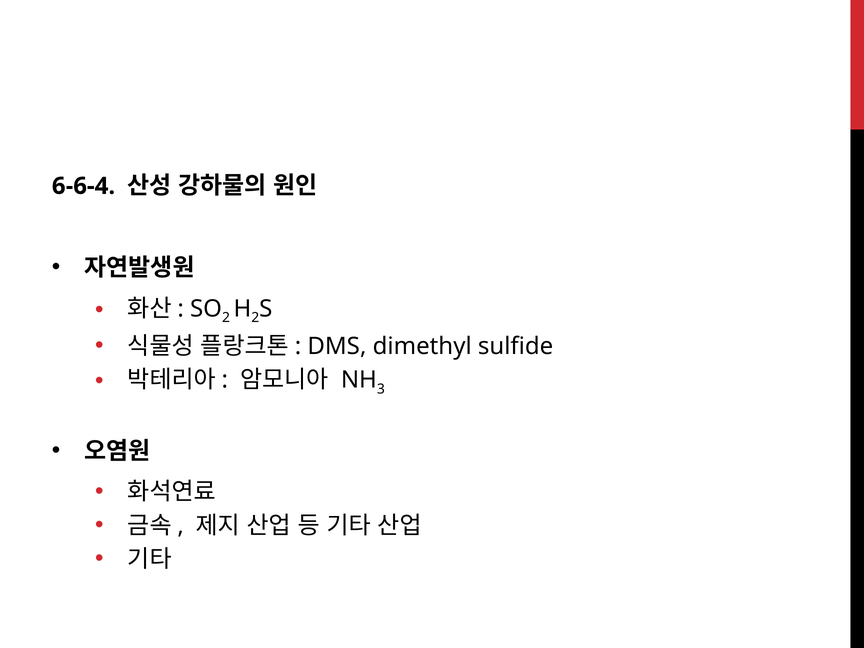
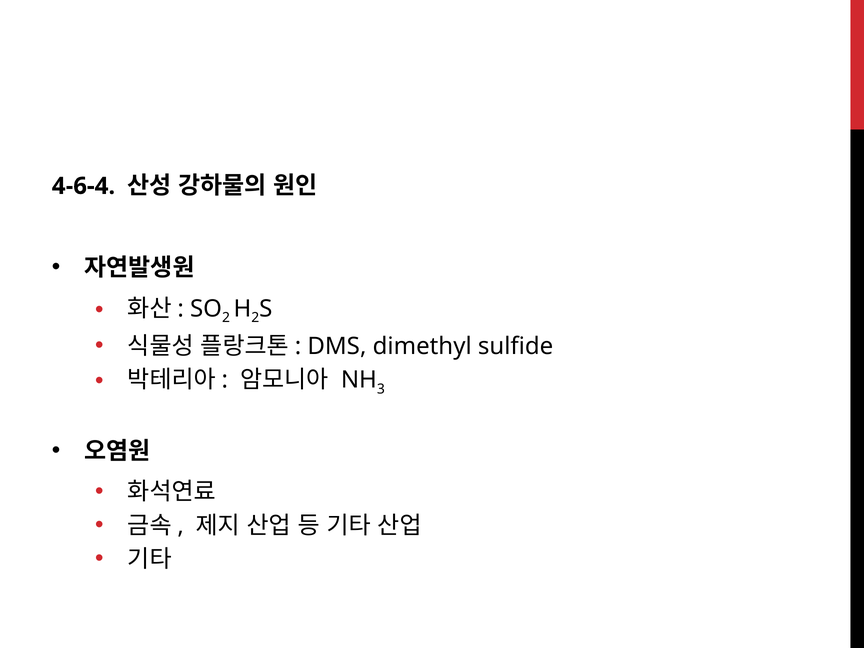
6-6-4: 6-6-4 -> 4-6-4
